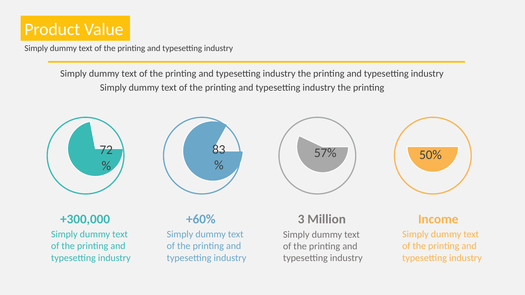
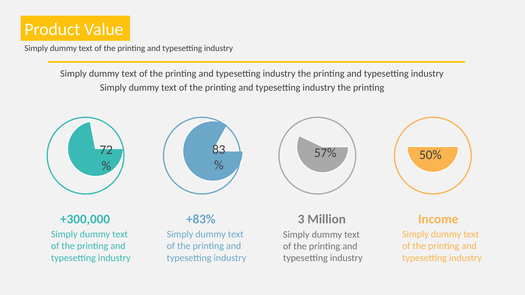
+60%: +60% -> +83%
